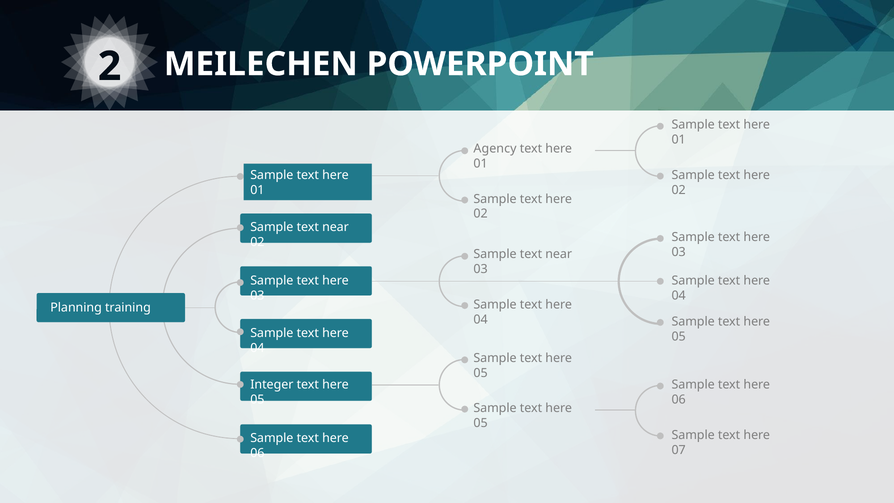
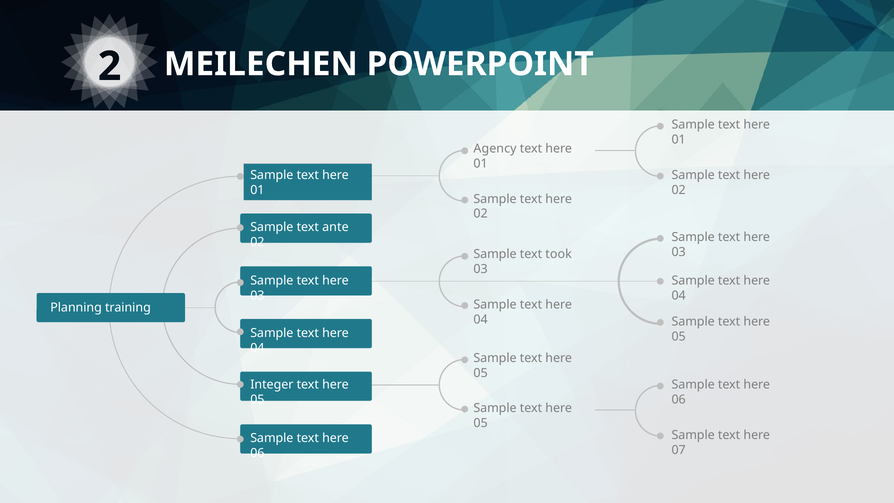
near at (335, 227): near -> ante
near at (559, 254): near -> took
